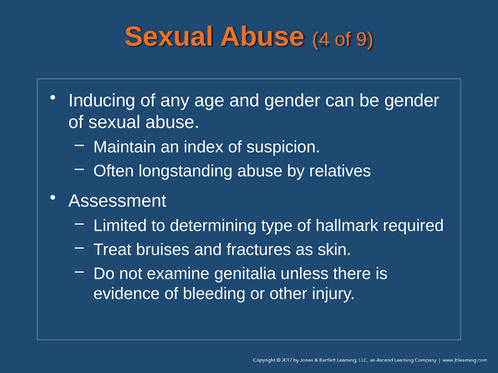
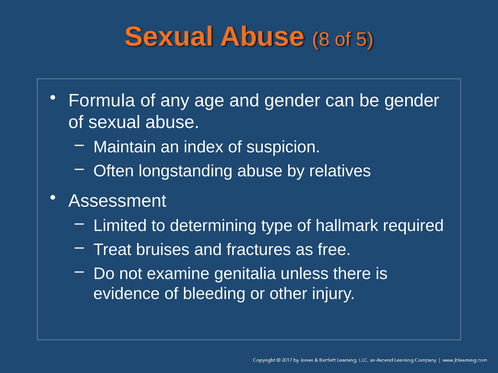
4: 4 -> 8
9: 9 -> 5
Inducing: Inducing -> Formula
skin: skin -> free
